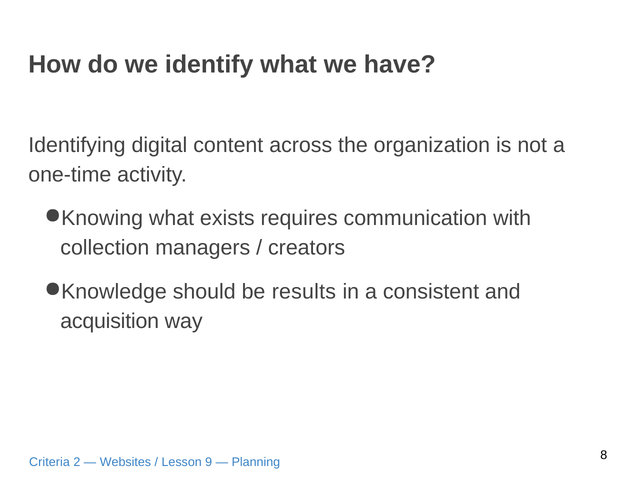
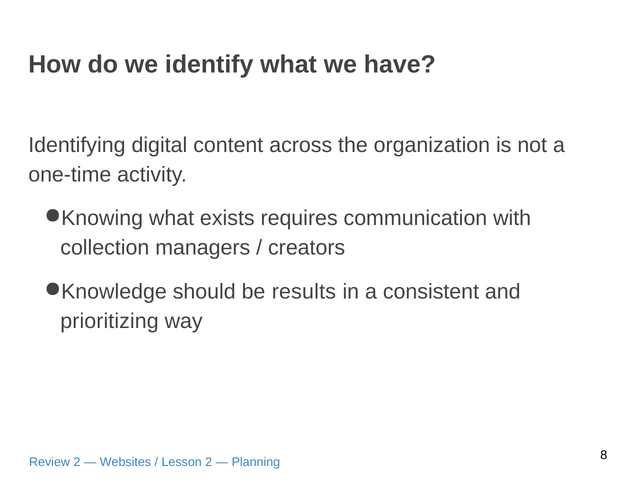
acquisition: acquisition -> prioritizing
Criteria: Criteria -> Review
Lesson 9: 9 -> 2
